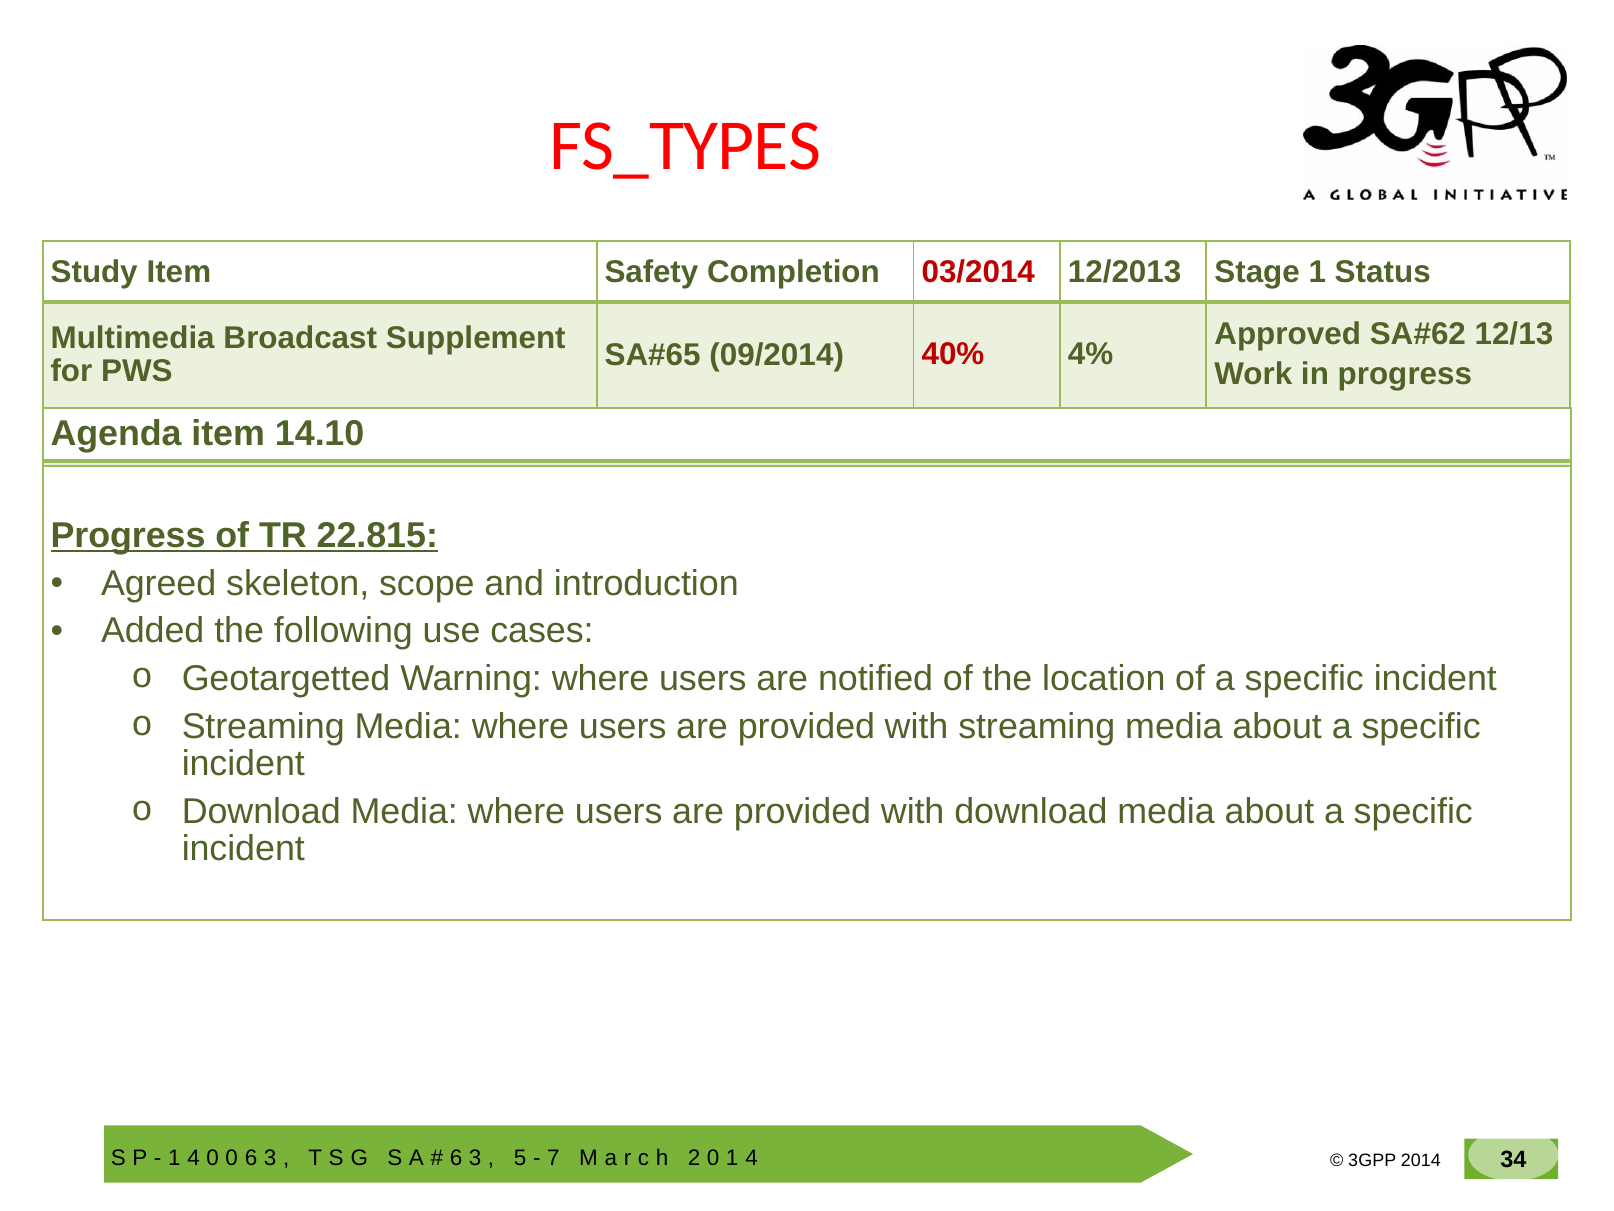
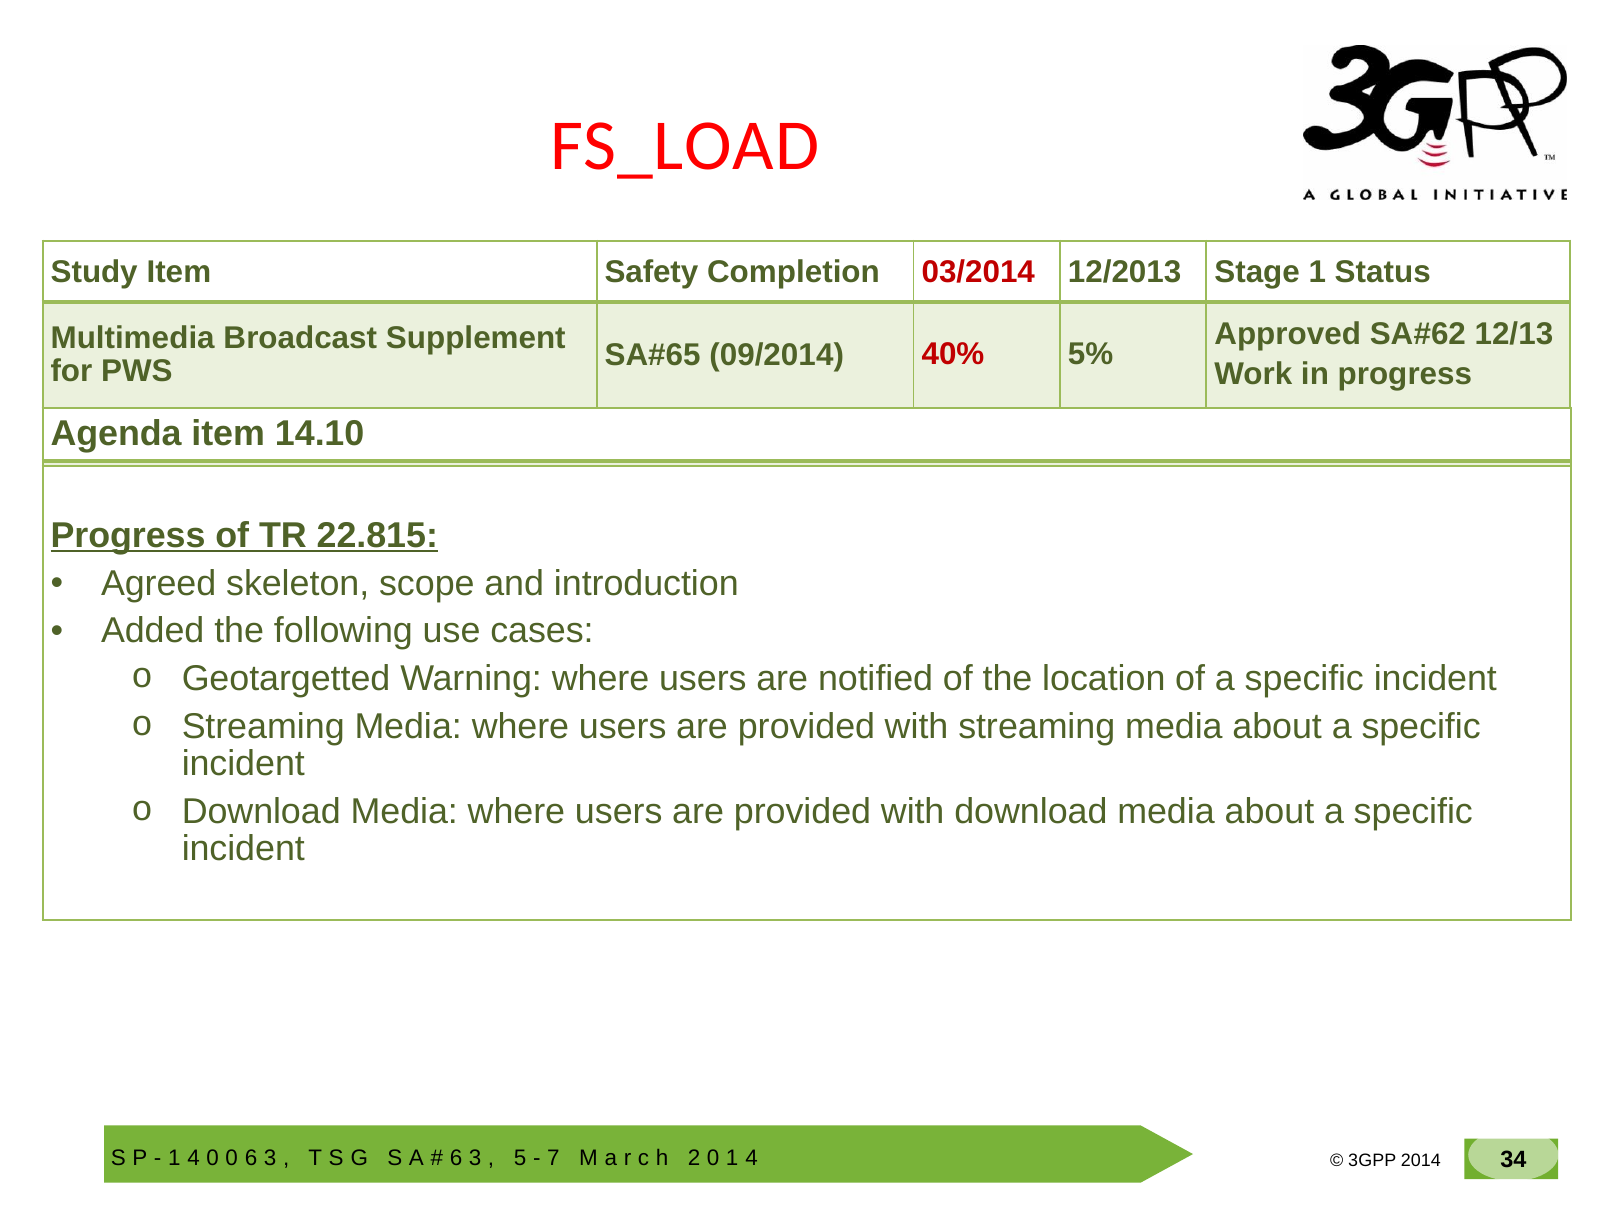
FS_TYPES: FS_TYPES -> FS_LOAD
4%: 4% -> 5%
